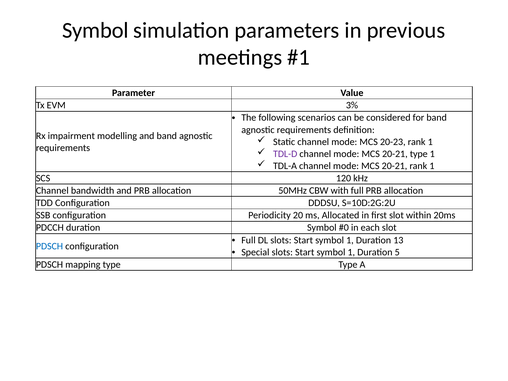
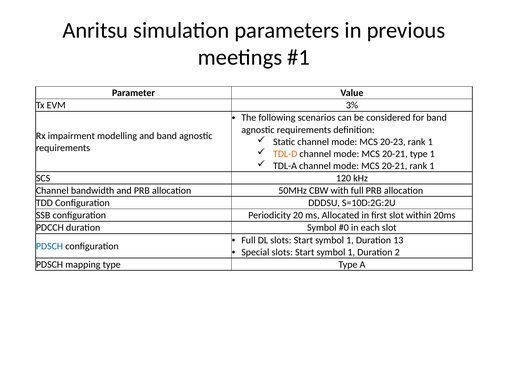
Symbol at (95, 30): Symbol -> Anritsu
TDL-D colour: purple -> orange
5: 5 -> 2
